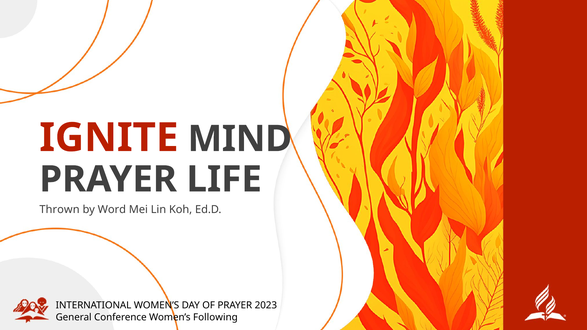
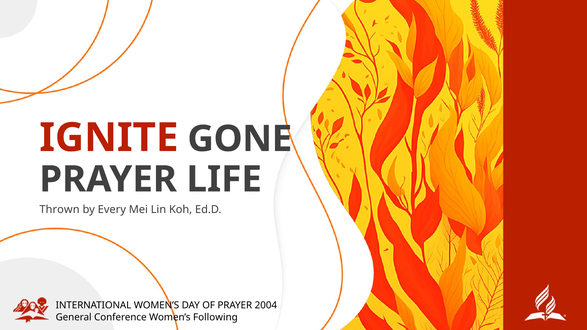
MIND: MIND -> GONE
Word: Word -> Every
2023: 2023 -> 2004
